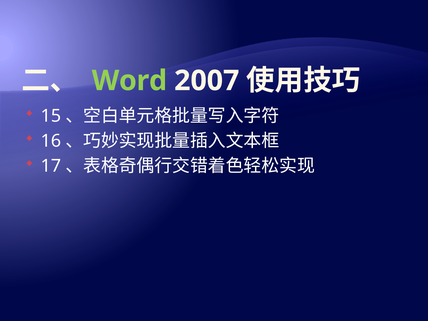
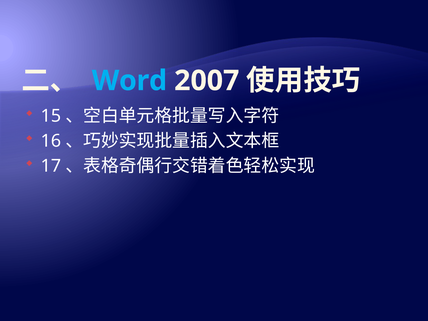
Word colour: light green -> light blue
